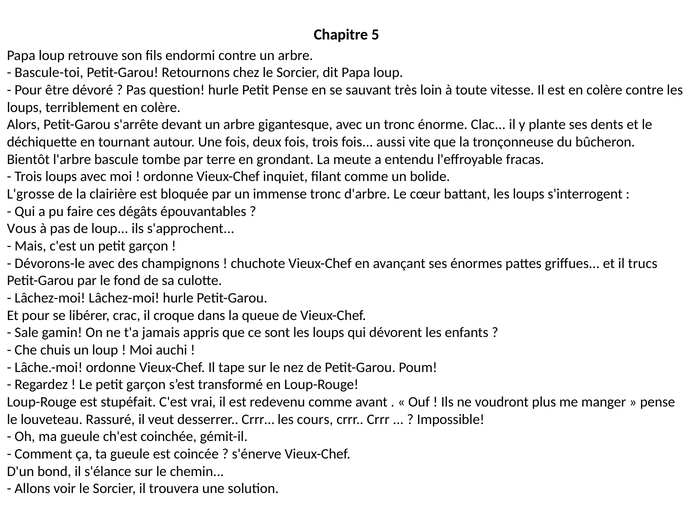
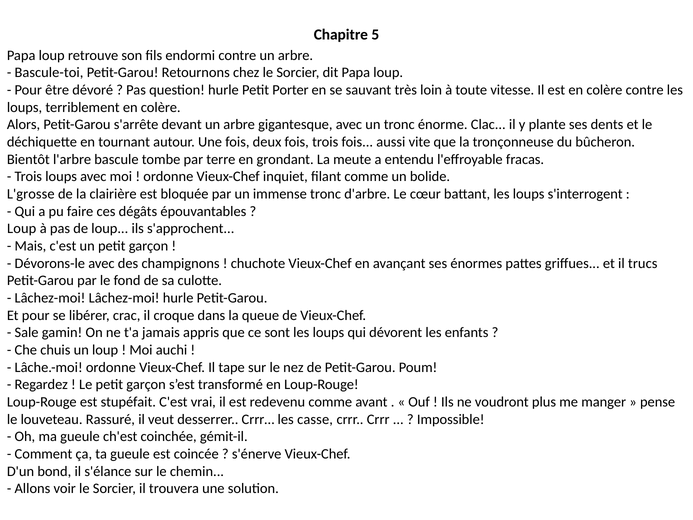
Petit Pense: Pense -> Porter
Vous at (22, 229): Vous -> Loup
cours: cours -> casse
